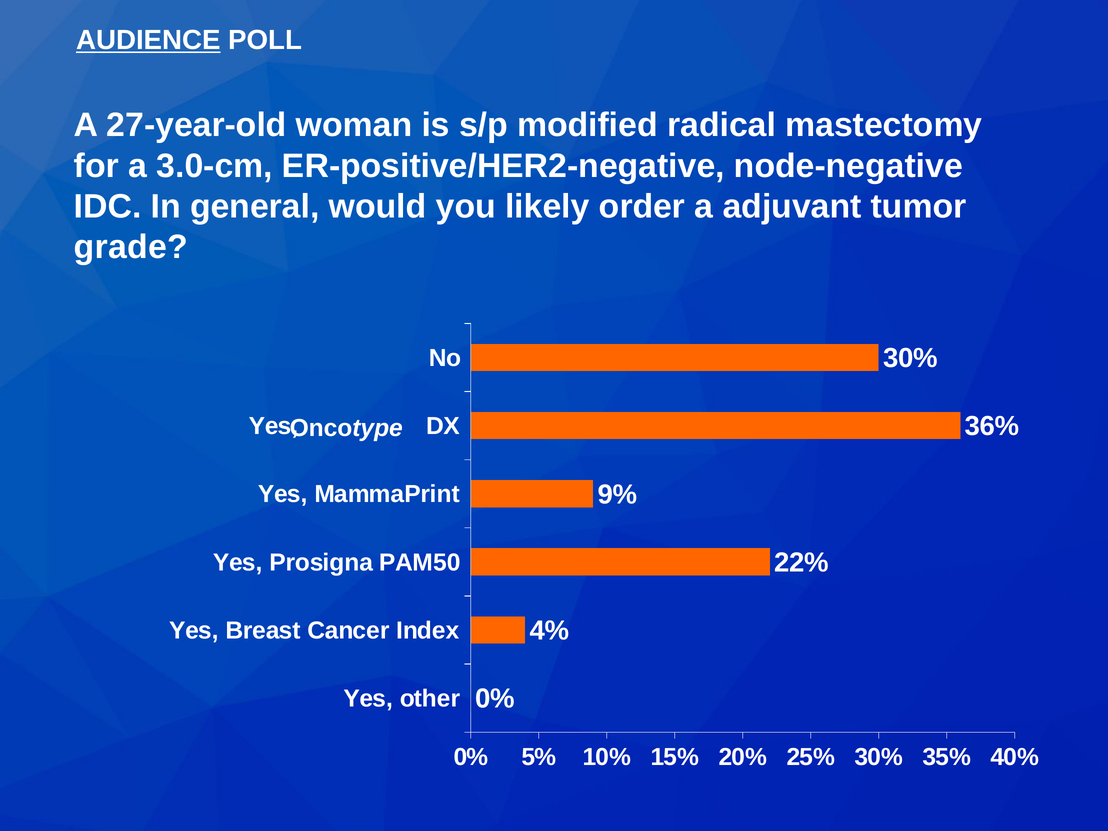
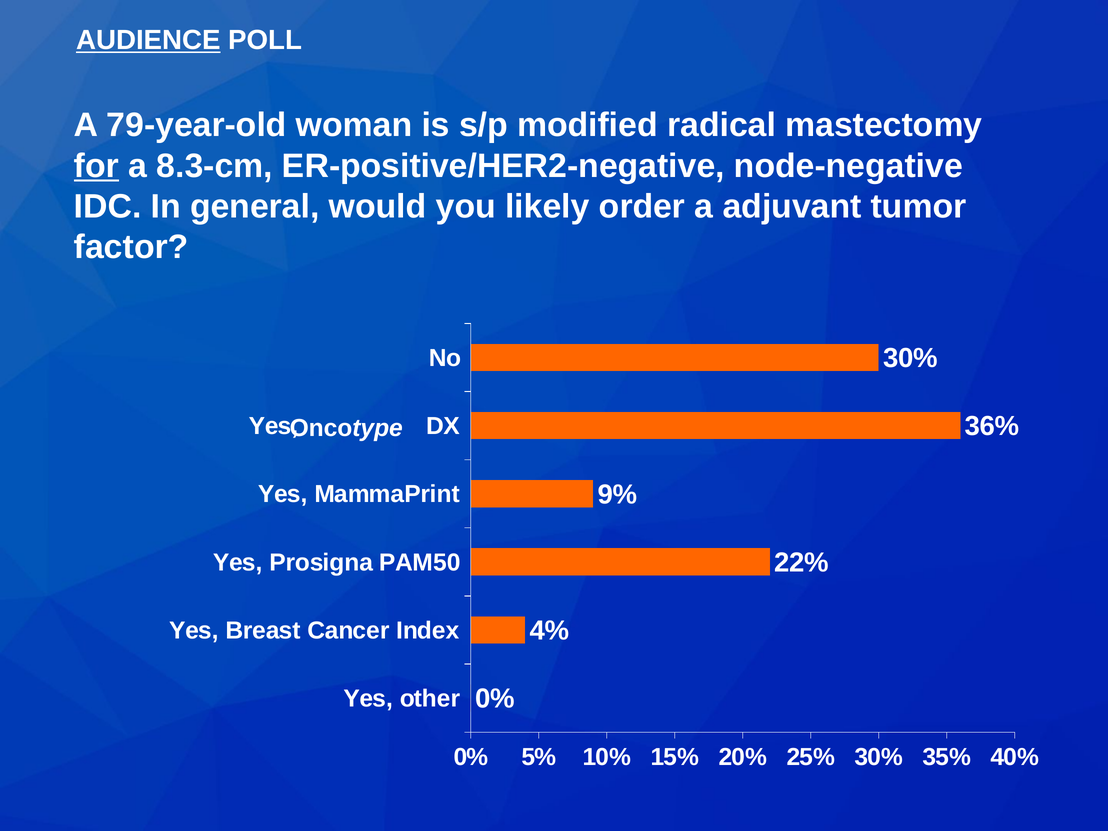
27-year-old: 27-year-old -> 79-year-old
for underline: none -> present
3.0-cm: 3.0-cm -> 8.3-cm
grade: grade -> factor
